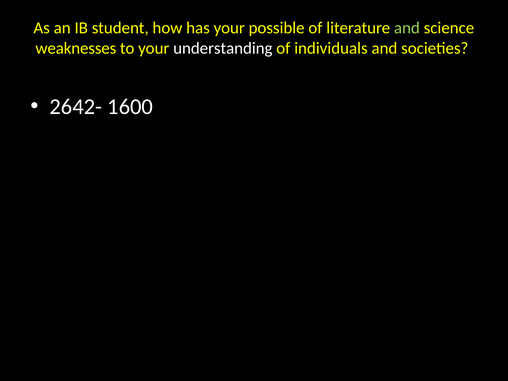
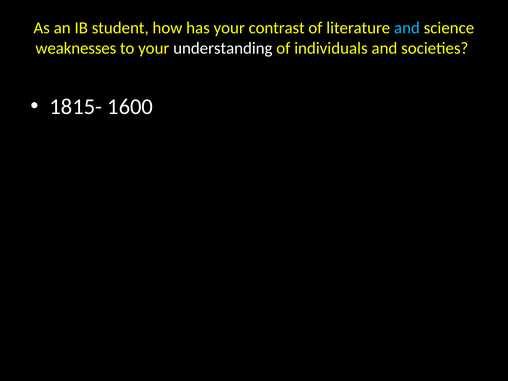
possible: possible -> contrast
and at (407, 28) colour: light green -> light blue
2642-: 2642- -> 1815-
